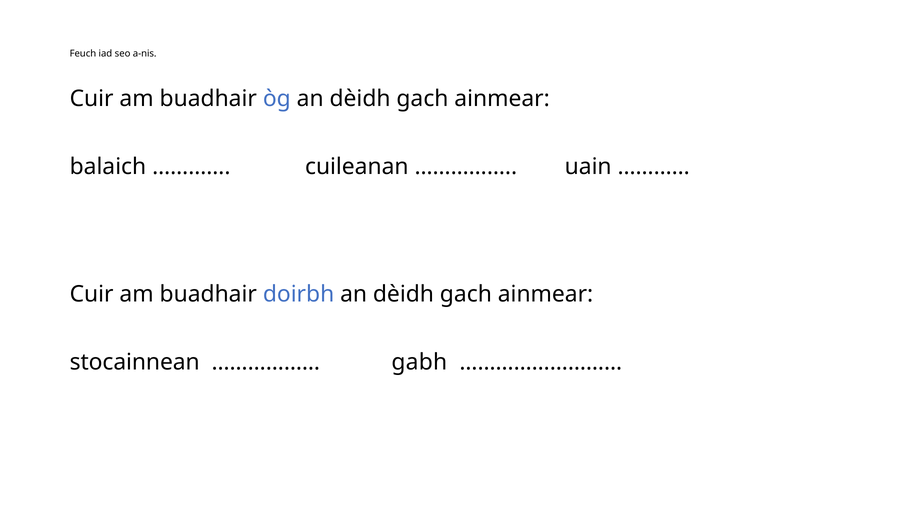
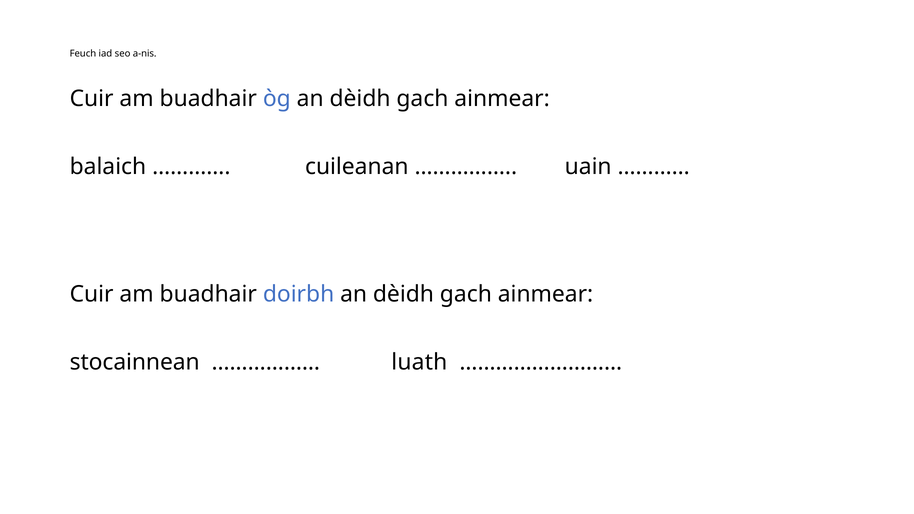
gabh: gabh -> luath
